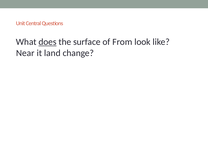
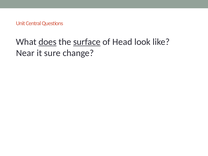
surface underline: none -> present
From: From -> Head
land: land -> sure
